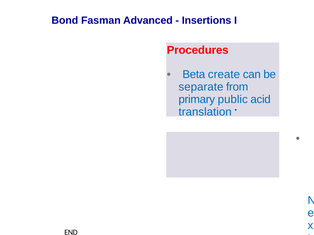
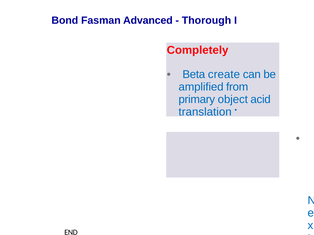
Insertions: Insertions -> Thorough
Procedures: Procedures -> Completely
separate: separate -> amplified
public: public -> object
